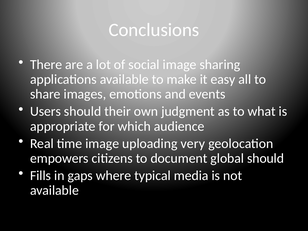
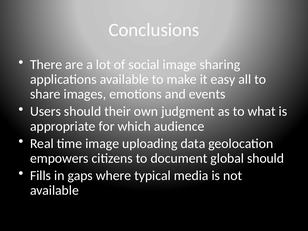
very: very -> data
